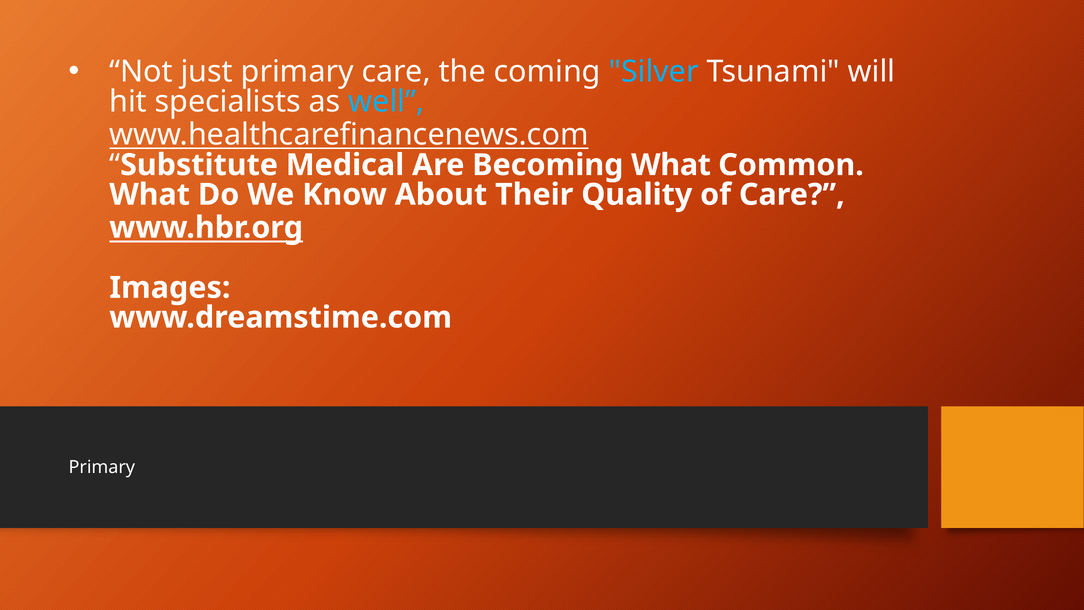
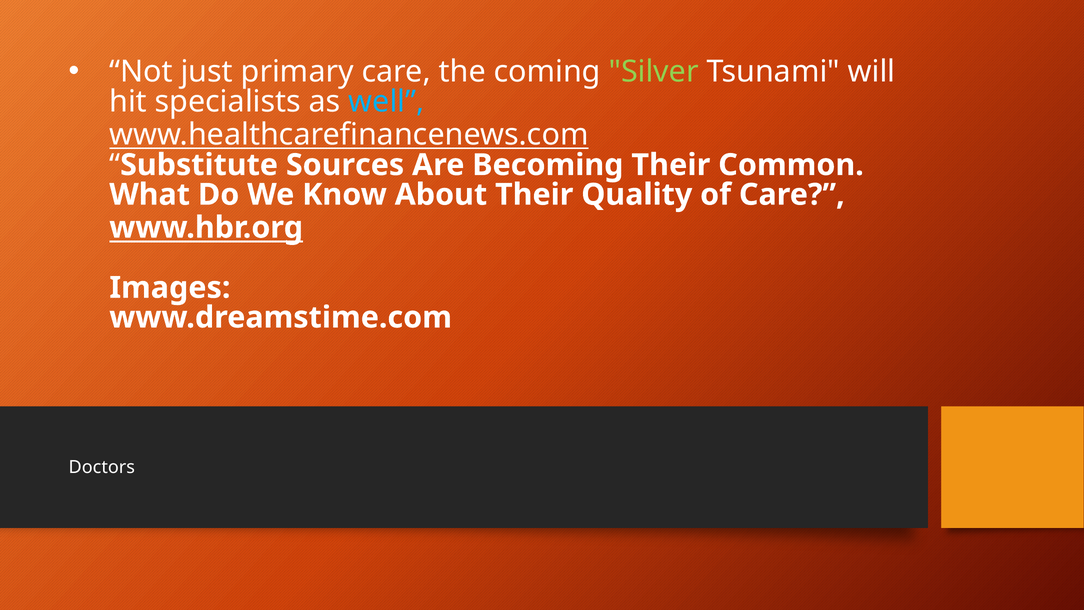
Silver colour: light blue -> light green
Medical: Medical -> Sources
Becoming What: What -> Their
Primary at (102, 467): Primary -> Doctors
